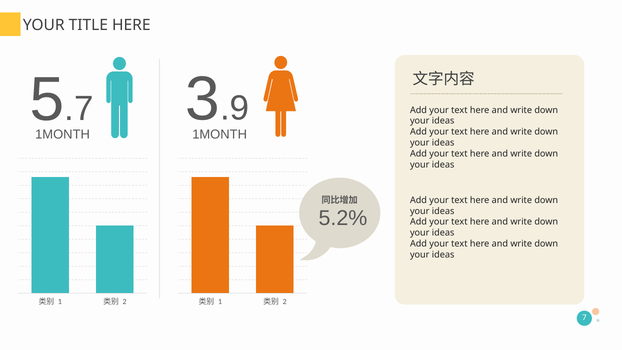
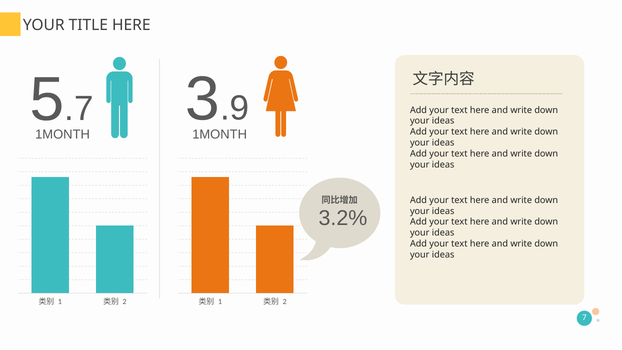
5.2%: 5.2% -> 3.2%
